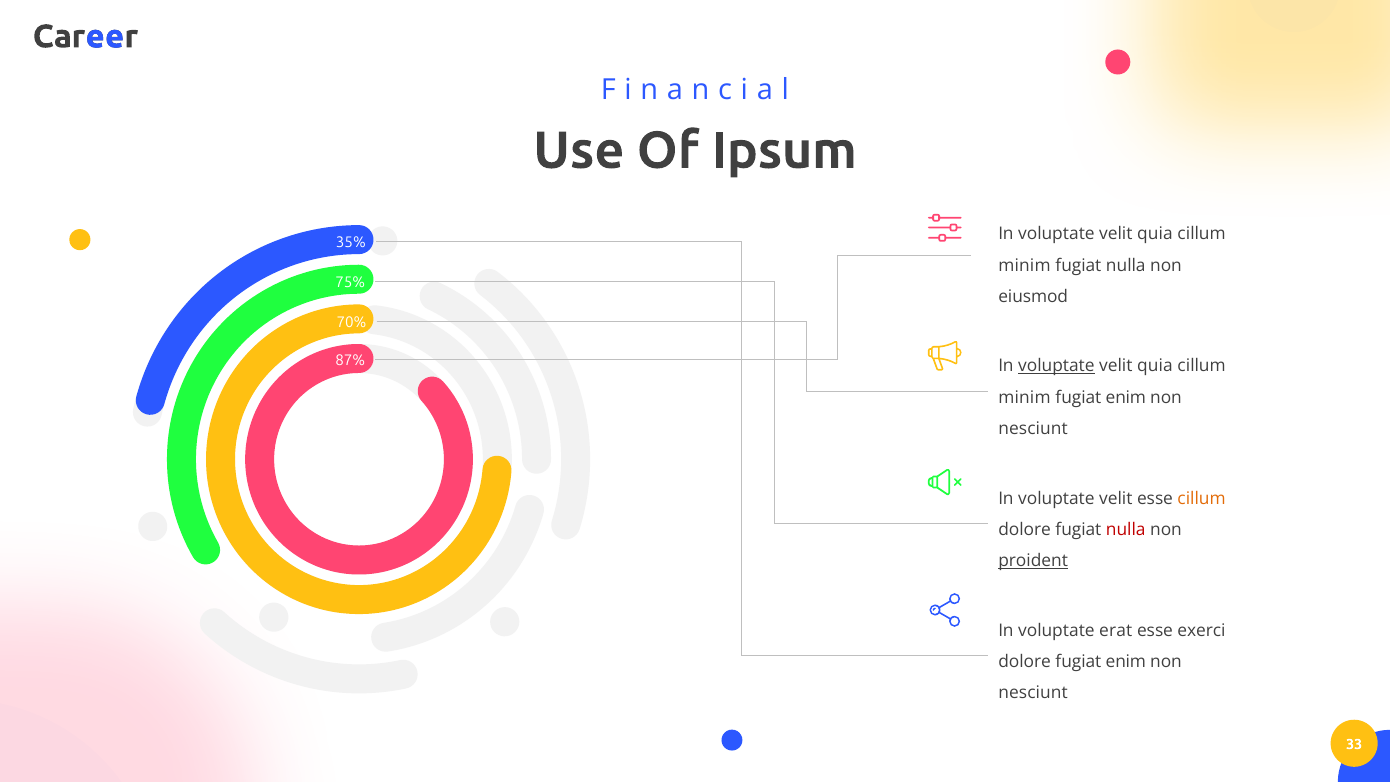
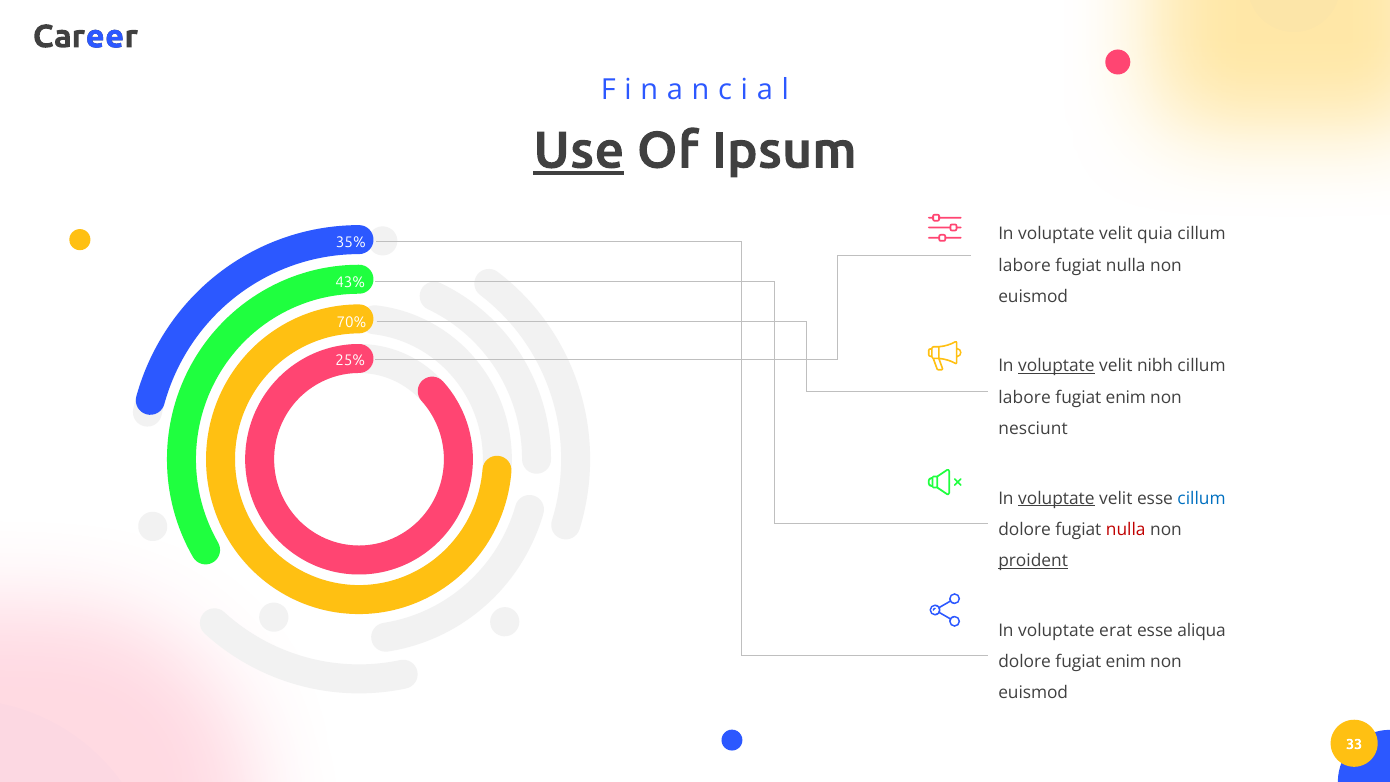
Use underline: none -> present
minim at (1025, 265): minim -> labore
75%: 75% -> 43%
eiusmod at (1033, 297): eiusmod -> euismod
87%: 87% -> 25%
quia at (1155, 366): quia -> nibh
minim at (1025, 397): minim -> labore
voluptate at (1056, 498) underline: none -> present
cillum at (1202, 498) colour: orange -> blue
exerci: exerci -> aliqua
nesciunt at (1033, 693): nesciunt -> euismod
